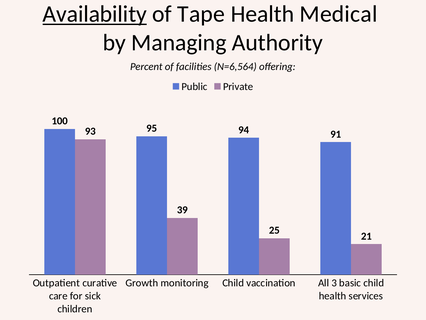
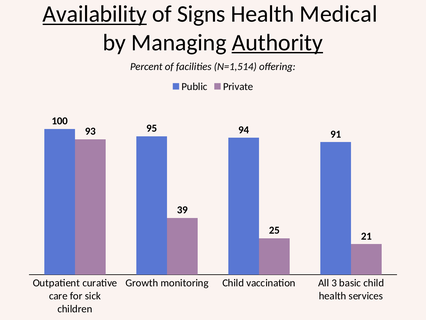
Tape: Tape -> Signs
Authority underline: none -> present
N=6,564: N=6,564 -> N=1,514
